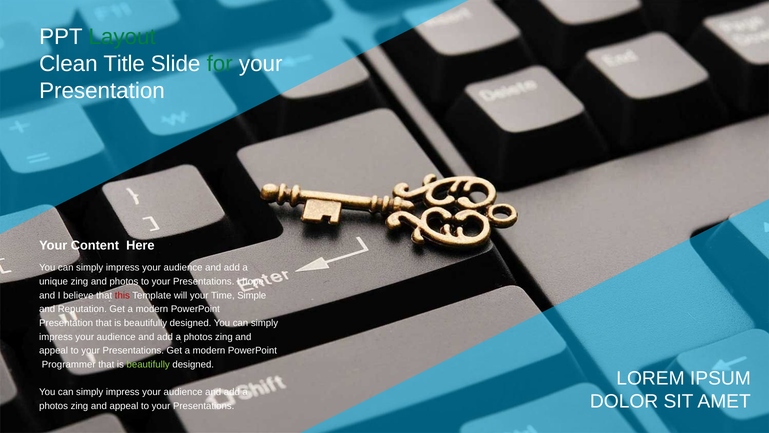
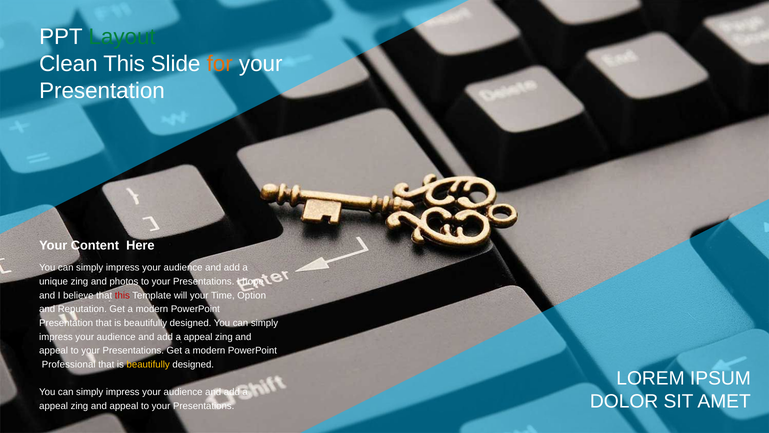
Clean Title: Title -> This
for colour: green -> orange
Simple: Simple -> Option
photos at (198, 337): photos -> appeal
Programmer: Programmer -> Professional
beautifully at (148, 364) colour: light green -> yellow
photos at (54, 406): photos -> appeal
